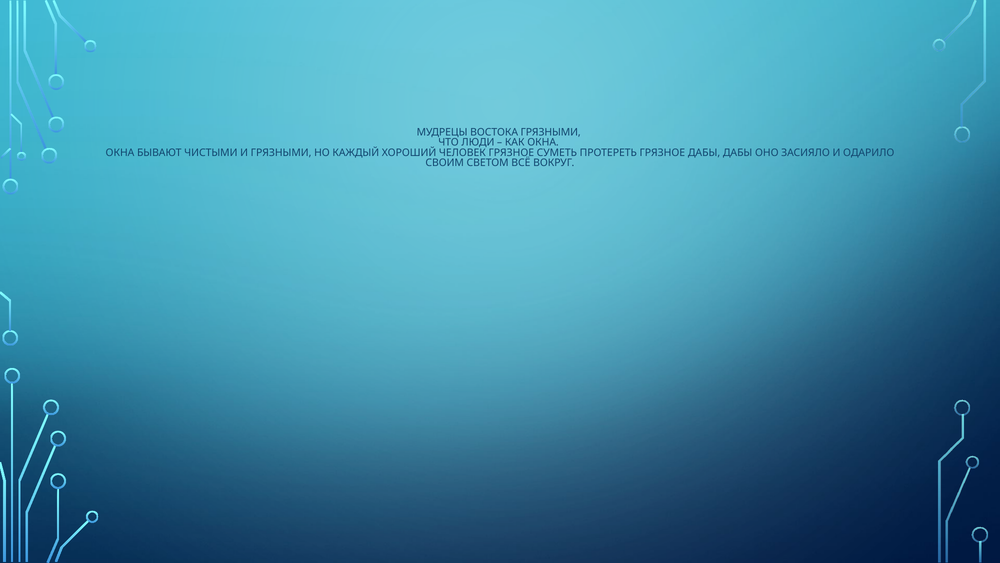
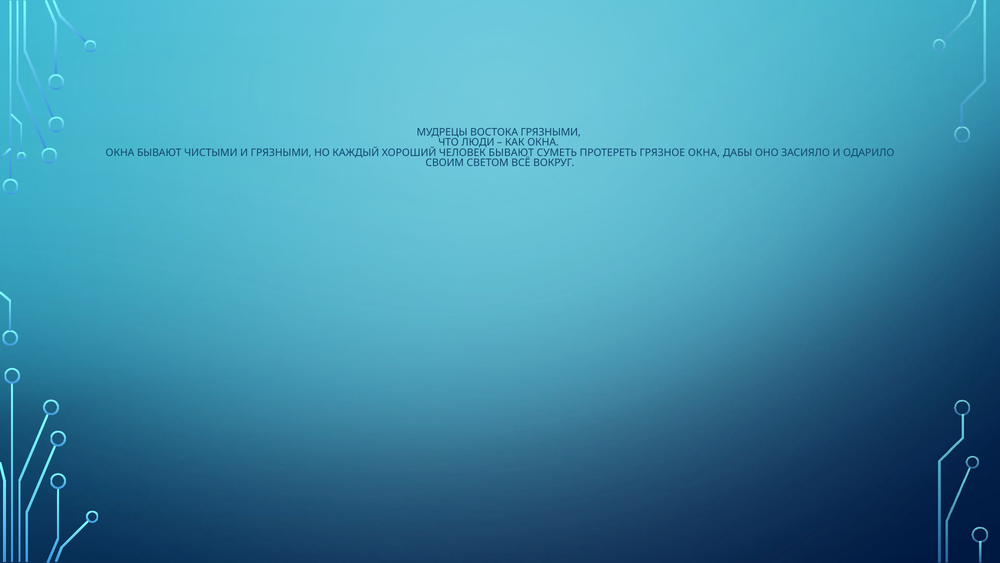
ЧЕЛОВЕК ГРЯЗНОЕ: ГРЯЗНОЕ -> БЫВАЮТ
ГРЯЗНОЕ ДАБЫ: ДАБЫ -> ОКНА
